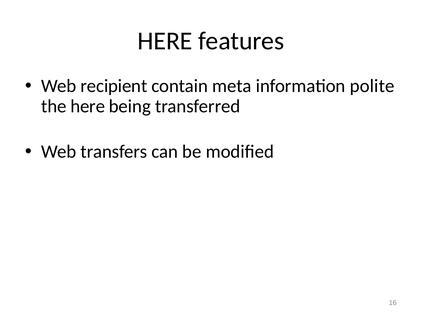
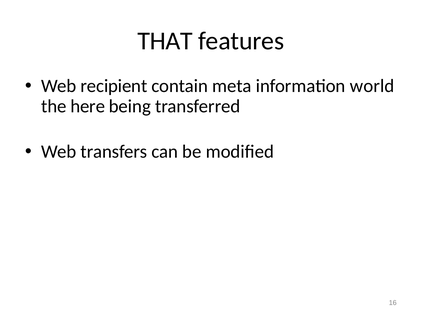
HERE at (165, 41): HERE -> THAT
polite: polite -> world
